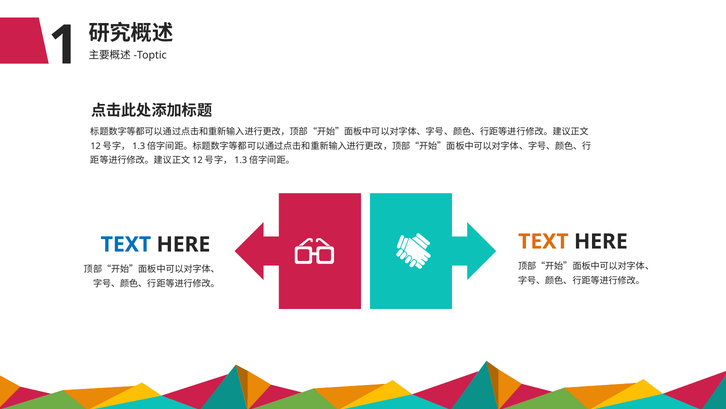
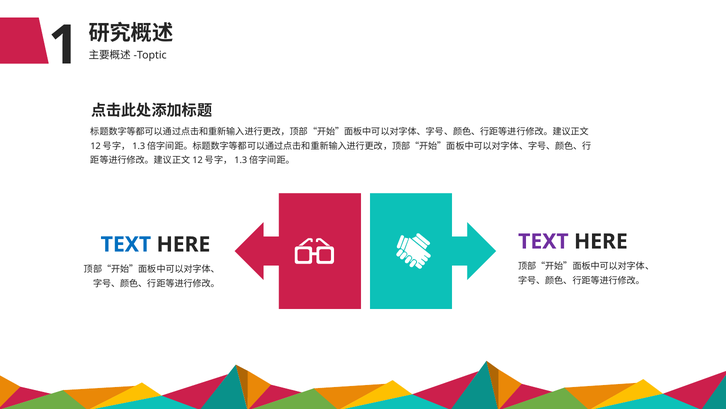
TEXT at (543, 241) colour: orange -> purple
